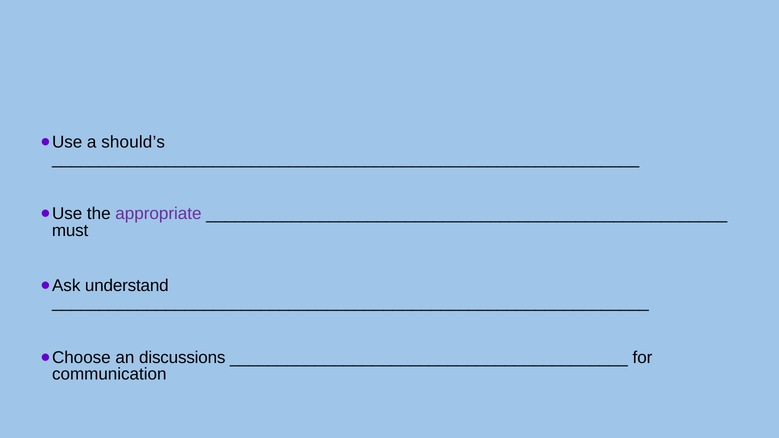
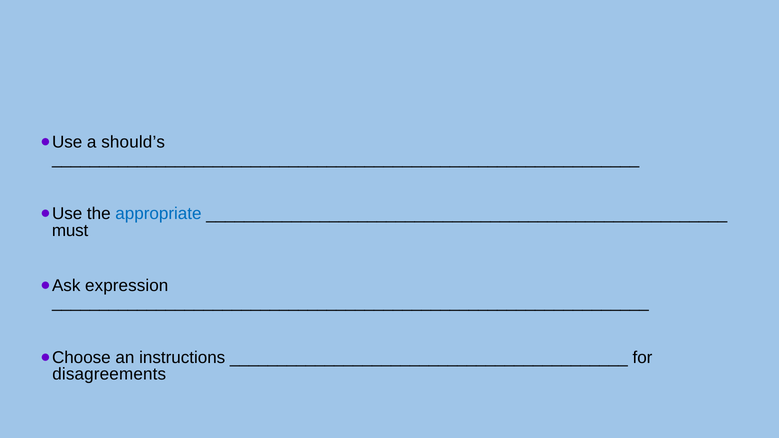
appropriate colour: purple -> blue
understand: understand -> expression
discussions: discussions -> instructions
communication: communication -> disagreements
